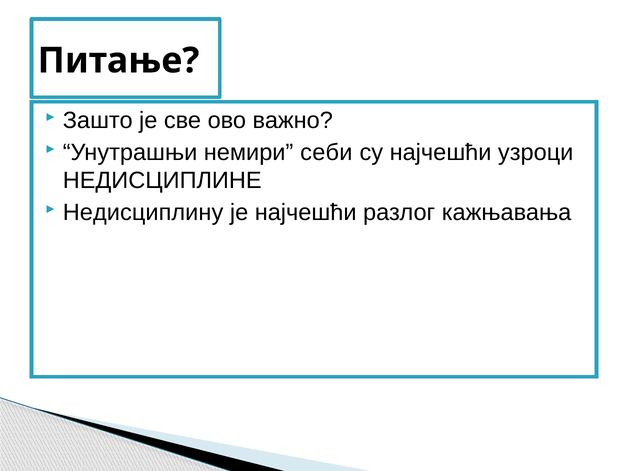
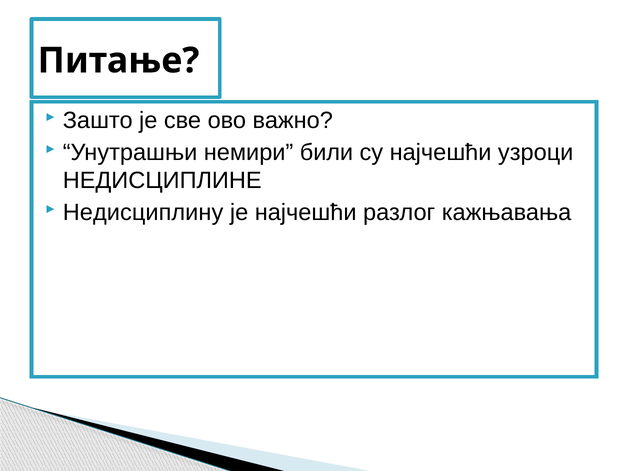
себи: себи -> били
